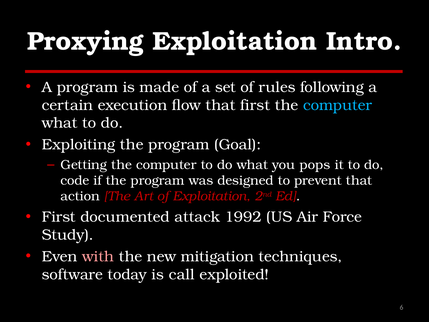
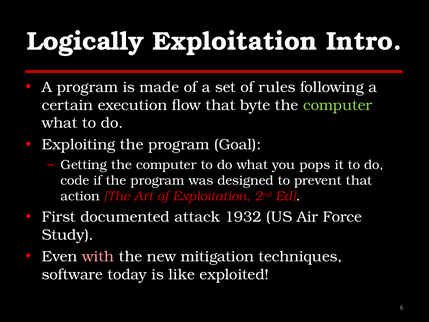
Proxying: Proxying -> Logically
that first: first -> byte
computer at (338, 105) colour: light blue -> light green
1992: 1992 -> 1932
call: call -> like
